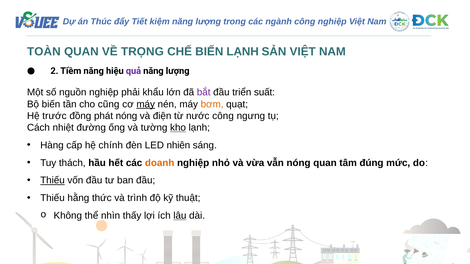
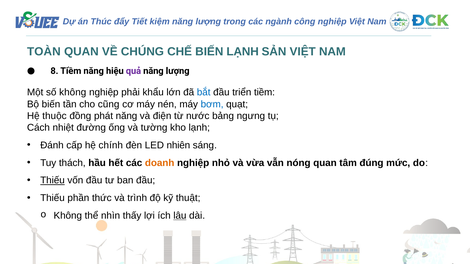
TRỌNG: TRỌNG -> CHÚNG
2: 2 -> 8
số nguồn: nguồn -> không
bắt colour: purple -> blue
triển suất: suất -> tiềm
máy at (146, 104) underline: present -> none
bơm colour: orange -> blue
trước: trước -> thuộc
phát nóng: nóng -> năng
nước công: công -> bảng
kho underline: present -> none
Hàng: Hàng -> Đánh
hằng: hằng -> phần
